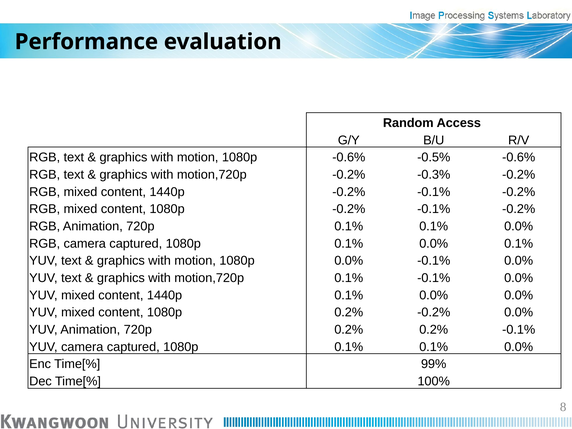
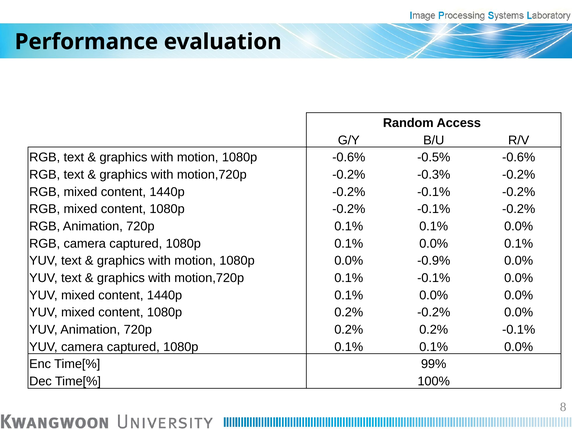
0.0% -0.1%: -0.1% -> -0.9%
